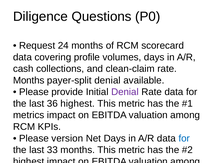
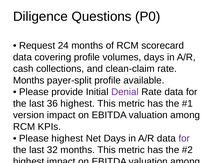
payer-split denial: denial -> profile
metrics: metrics -> version
Please version: version -> highest
for at (184, 139) colour: blue -> purple
33: 33 -> 32
